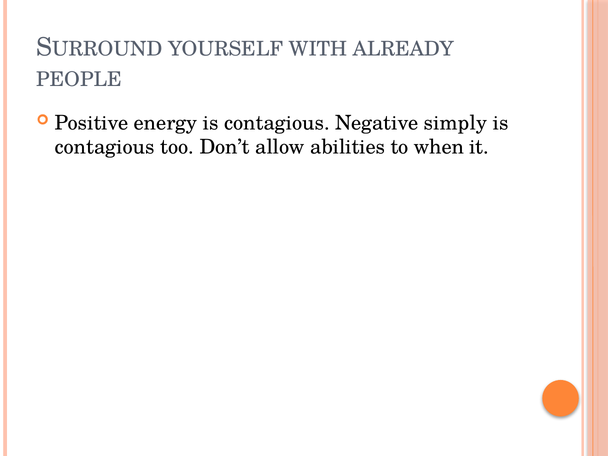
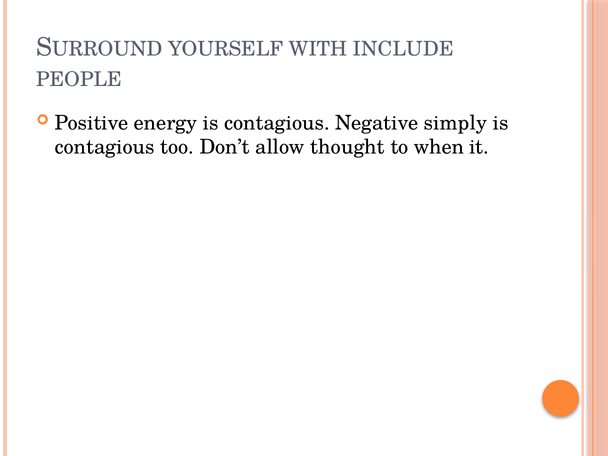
ALREADY: ALREADY -> INCLUDE
abilities: abilities -> thought
